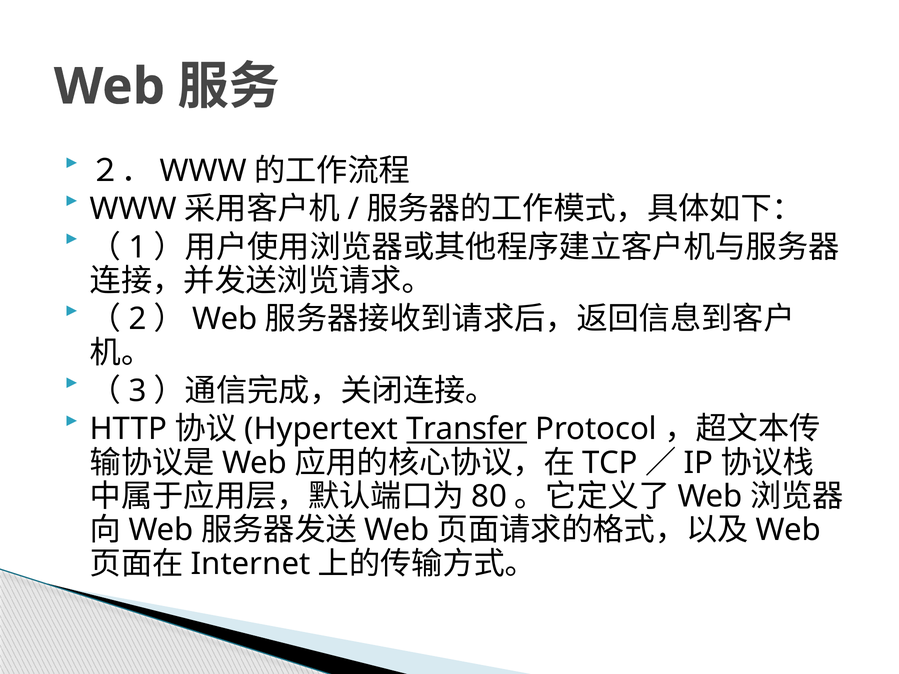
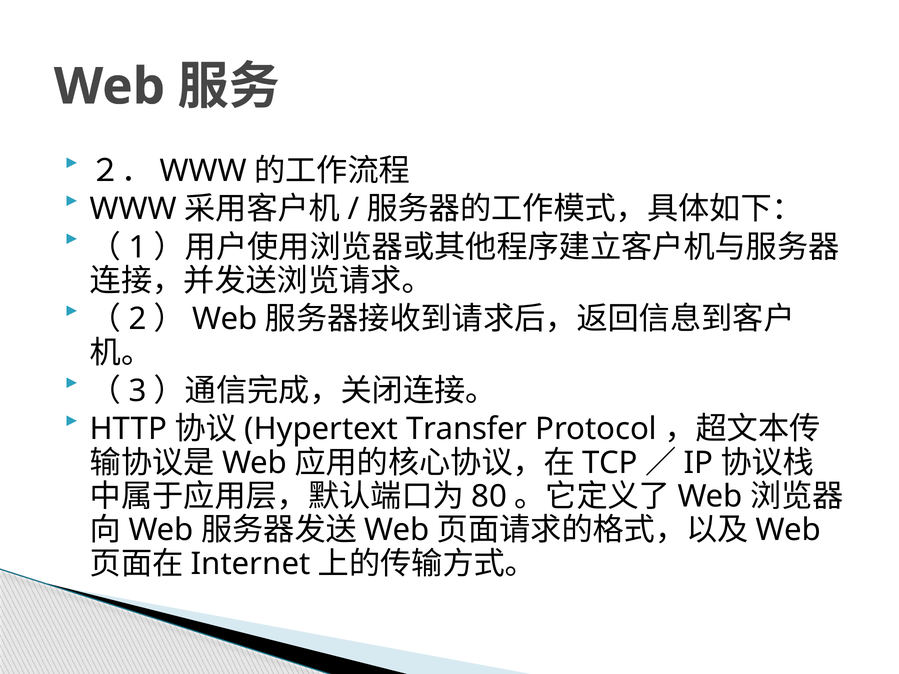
Transfer underline: present -> none
